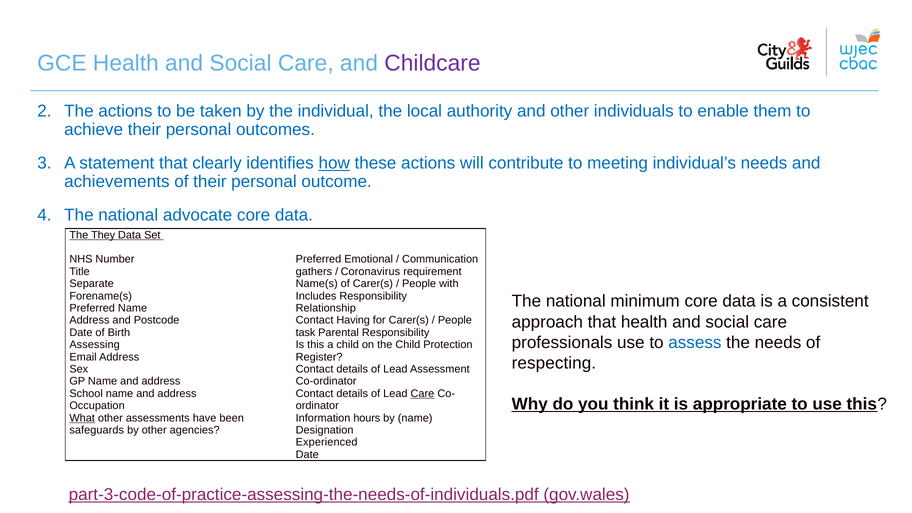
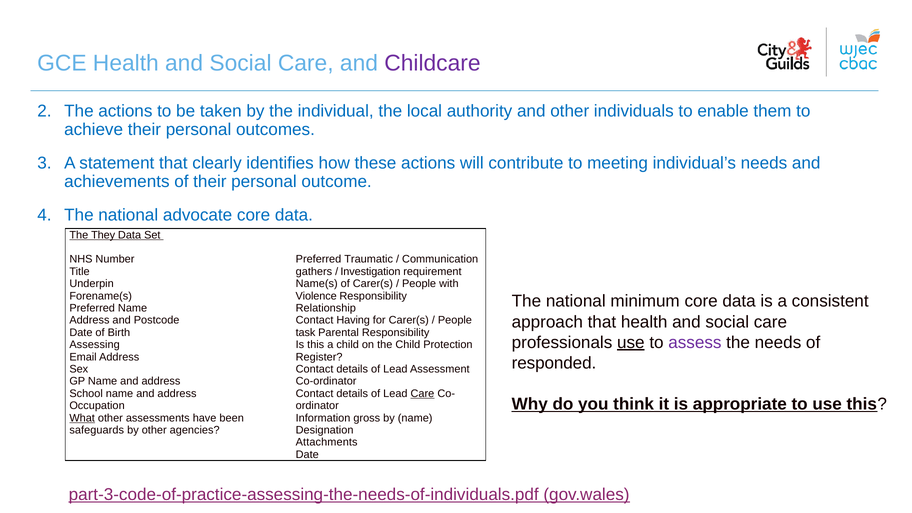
how underline: present -> none
Emotional: Emotional -> Traumatic
Coronavirus: Coronavirus -> Investigation
Separate: Separate -> Underpin
Includes: Includes -> Violence
use at (631, 342) underline: none -> present
assess colour: blue -> purple
respecting: respecting -> responded
hours: hours -> gross
Experienced: Experienced -> Attachments
